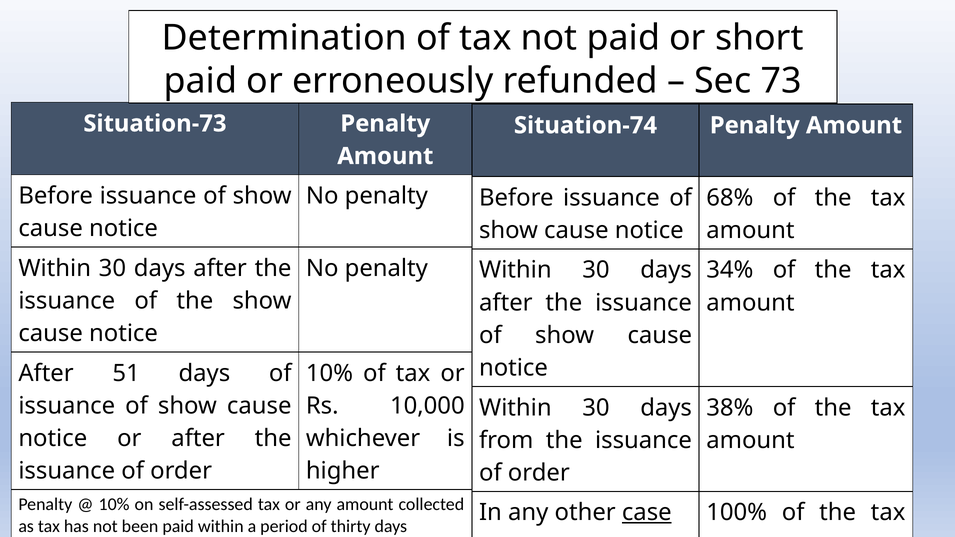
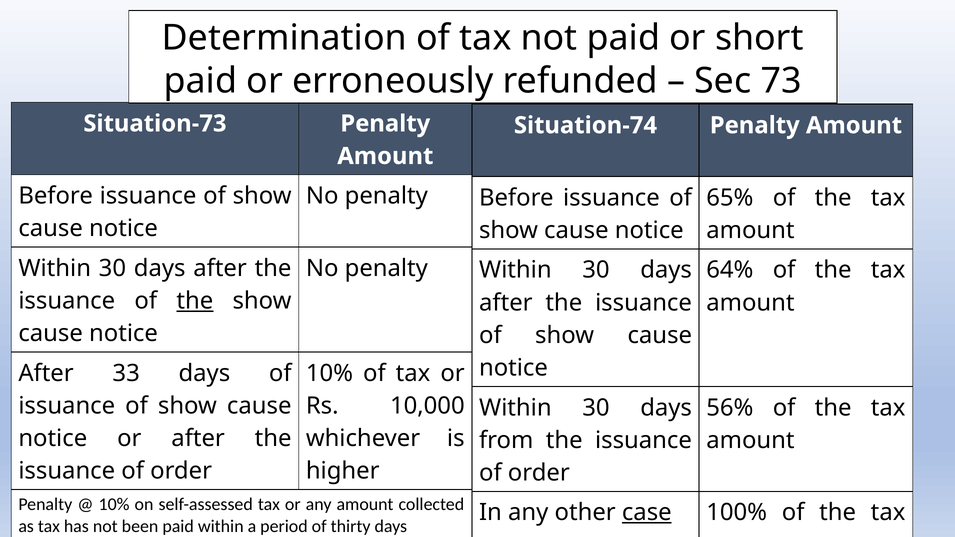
68%: 68% -> 65%
34%: 34% -> 64%
the at (195, 301) underline: none -> present
51: 51 -> 33
38%: 38% -> 56%
